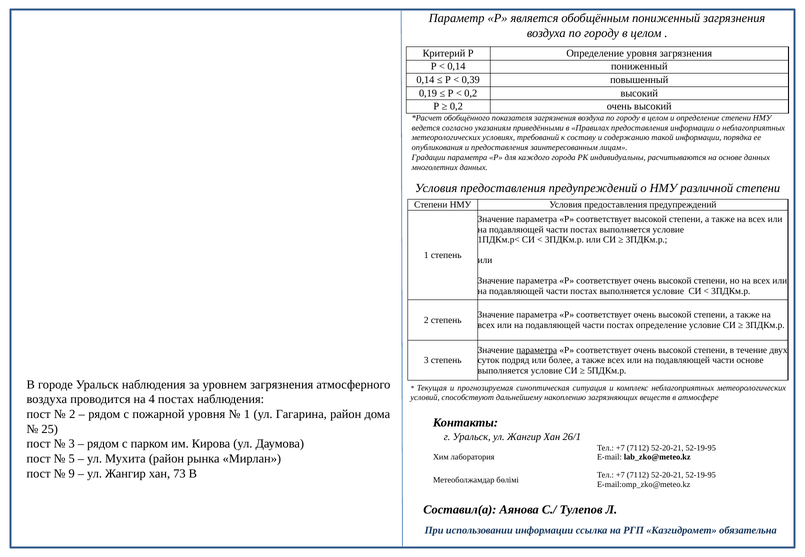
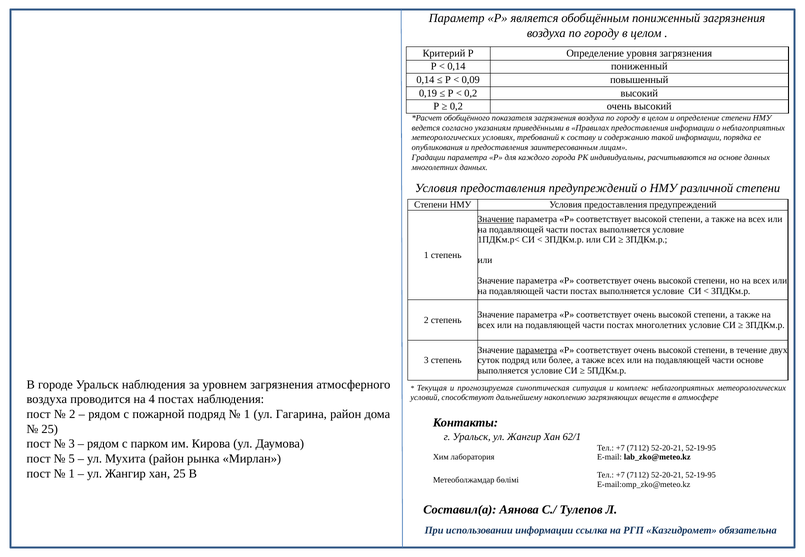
0,39: 0,39 -> 0,09
Значение at (496, 219) underline: none -> present
постах определение: определение -> многолетних
пожарной уровня: уровня -> подряд
26/1: 26/1 -> 62/1
9 at (72, 474): 9 -> 1
хан 73: 73 -> 25
